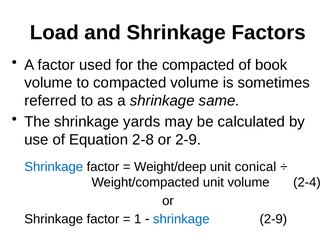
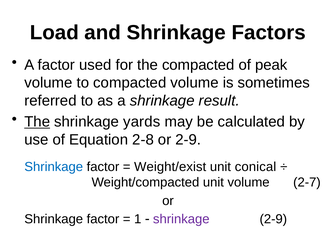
book: book -> peak
same: same -> result
The at (37, 122) underline: none -> present
Weight/deep: Weight/deep -> Weight/exist
2-4: 2-4 -> 2-7
shrinkage at (181, 219) colour: blue -> purple
